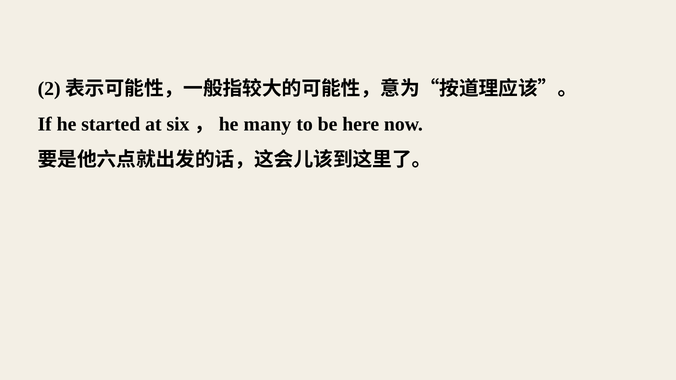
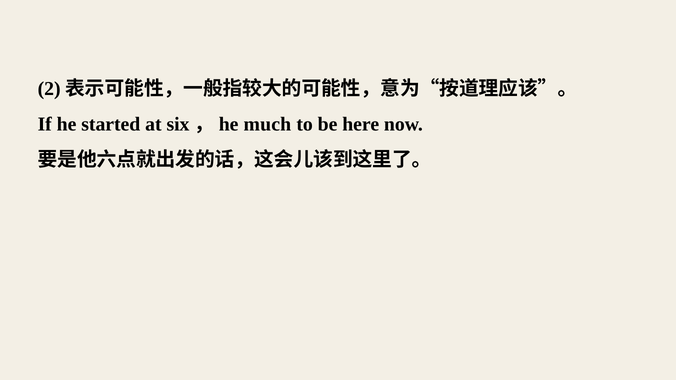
many: many -> much
